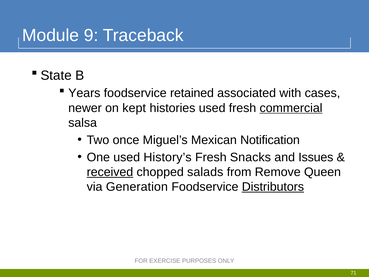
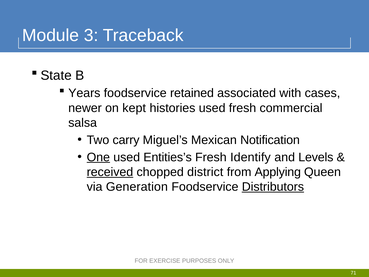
9: 9 -> 3
commercial underline: present -> none
once: once -> carry
One underline: none -> present
History’s: History’s -> Entities’s
Snacks: Snacks -> Identify
Issues: Issues -> Levels
salads: salads -> district
Remove: Remove -> Applying
